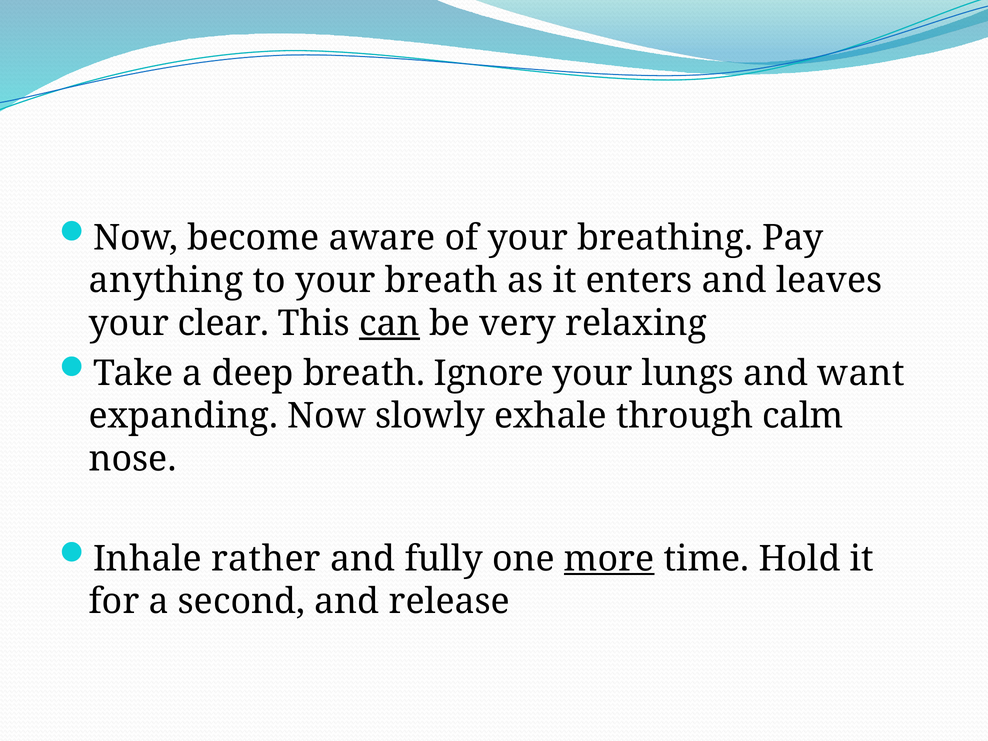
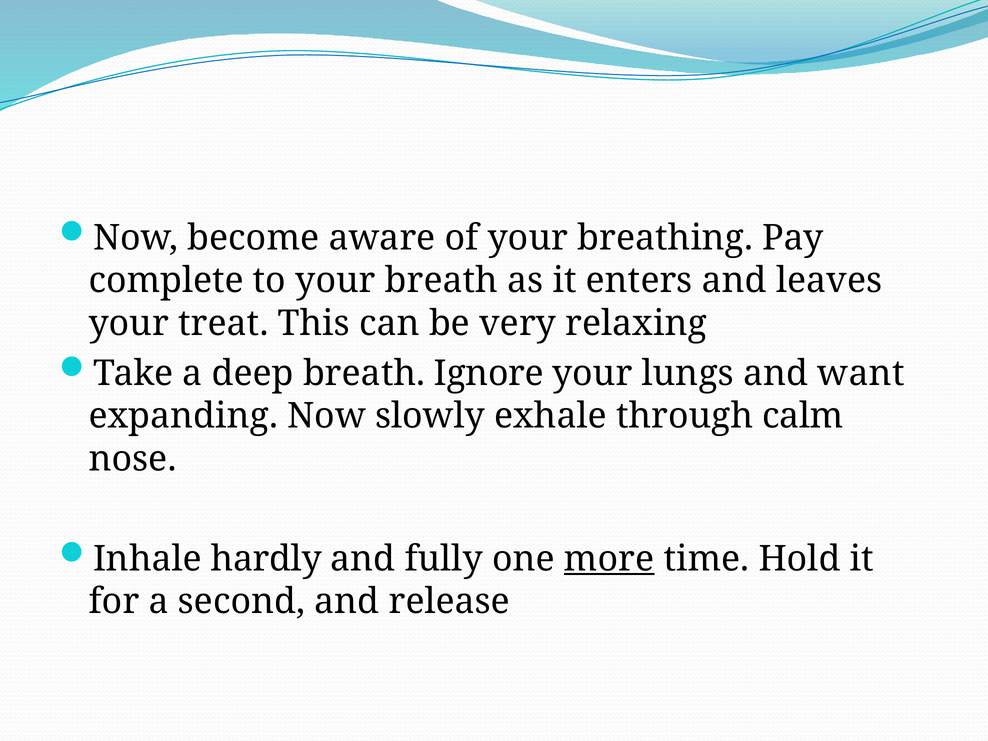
anything: anything -> complete
clear: clear -> treat
can underline: present -> none
rather: rather -> hardly
